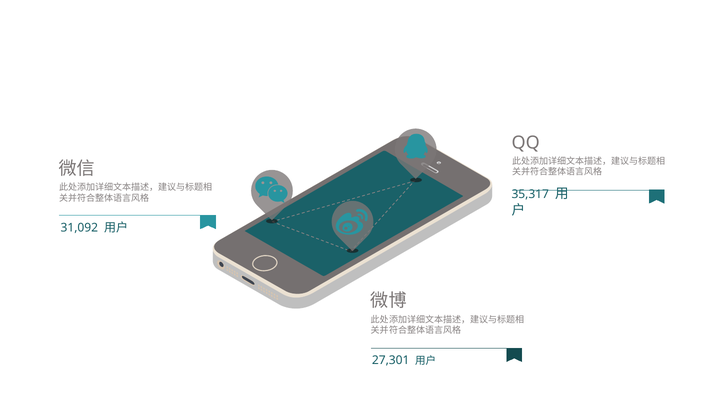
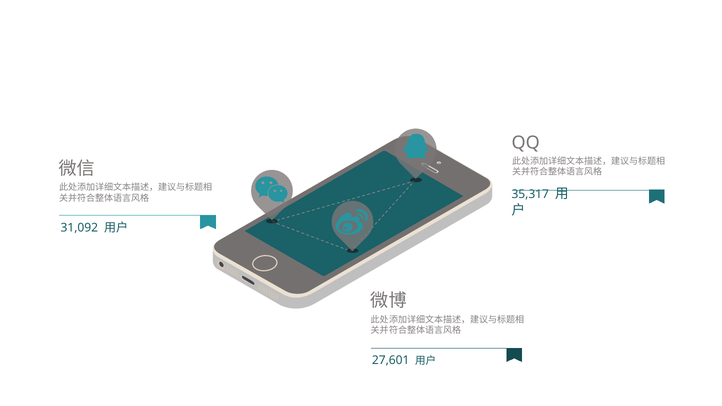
27,301: 27,301 -> 27,601
